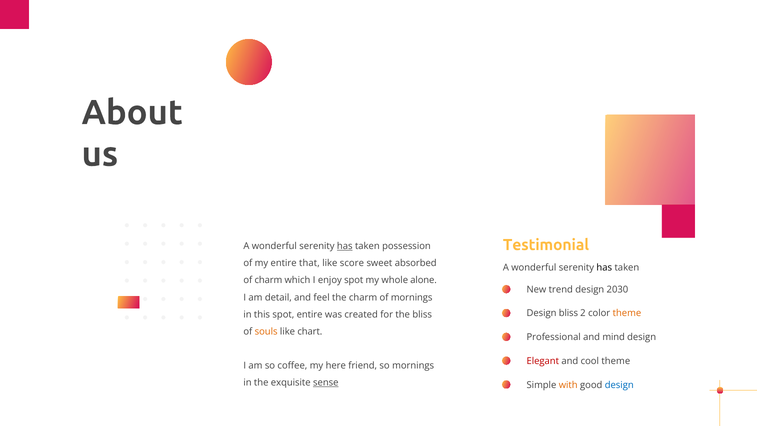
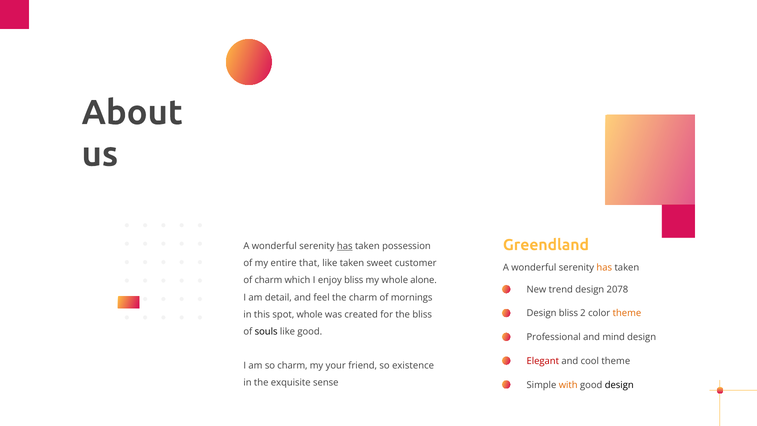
Testimonial: Testimonial -> Greendland
like score: score -> taken
absorbed: absorbed -> customer
has at (604, 267) colour: black -> orange
enjoy spot: spot -> bliss
2030: 2030 -> 2078
spot entire: entire -> whole
souls colour: orange -> black
like chart: chart -> good
so coffee: coffee -> charm
here: here -> your
so mornings: mornings -> existence
sense underline: present -> none
design at (619, 385) colour: blue -> black
